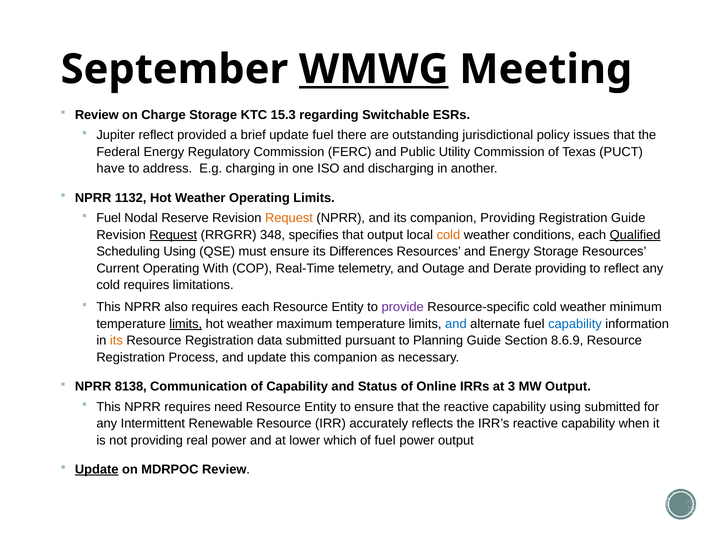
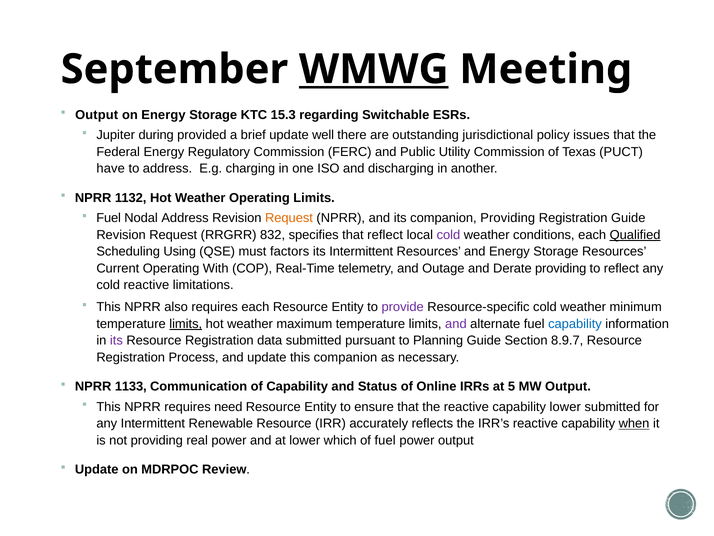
Review at (97, 115): Review -> Output
on Charge: Charge -> Energy
Jupiter reflect: reflect -> during
update fuel: fuel -> well
Nodal Reserve: Reserve -> Address
Request at (173, 235) underline: present -> none
348: 348 -> 832
that output: output -> reflect
cold at (448, 235) colour: orange -> purple
must ensure: ensure -> factors
its Differences: Differences -> Intermittent
cold requires: requires -> reactive
and at (456, 324) colour: blue -> purple
its at (116, 340) colour: orange -> purple
8.6.9: 8.6.9 -> 8.9.7
8138: 8138 -> 1133
3: 3 -> 5
capability using: using -> lower
when underline: none -> present
Update at (97, 469) underline: present -> none
